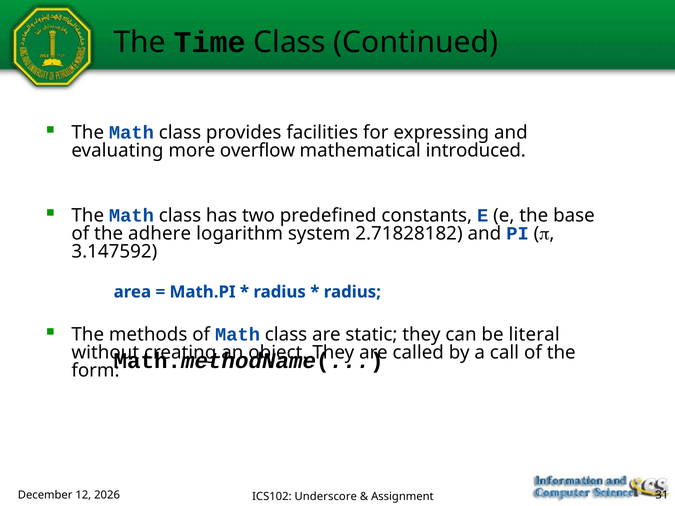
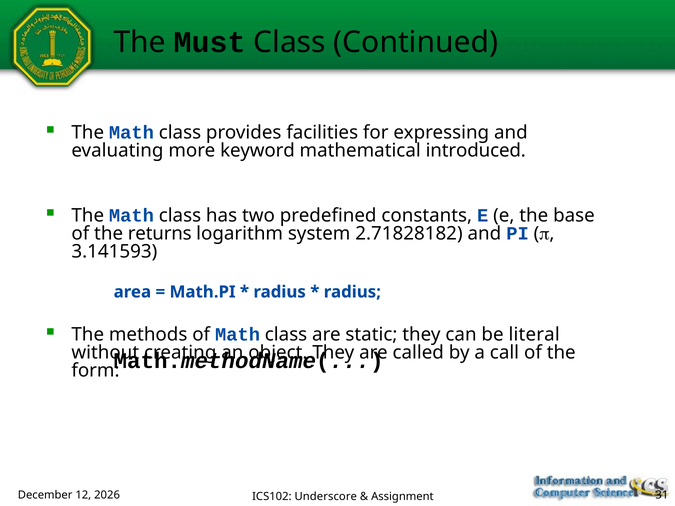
Time: Time -> Must
overflow: overflow -> keyword
adhere: adhere -> returns
3.147592: 3.147592 -> 3.141593
